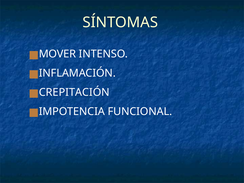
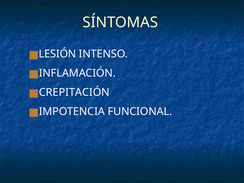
MOVER: MOVER -> LESIÓN
